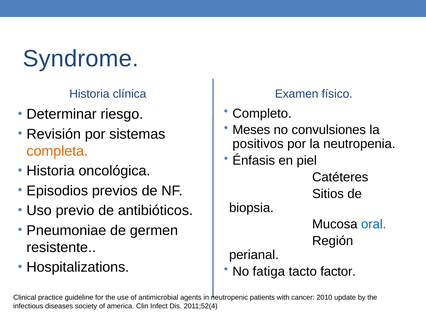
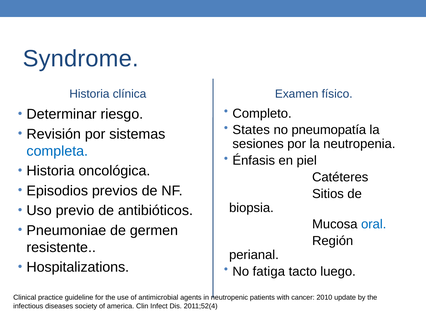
Meses: Meses -> States
convulsiones: convulsiones -> pneumopatía
positivos: positivos -> sesiones
completa colour: orange -> blue
factor: factor -> luego
